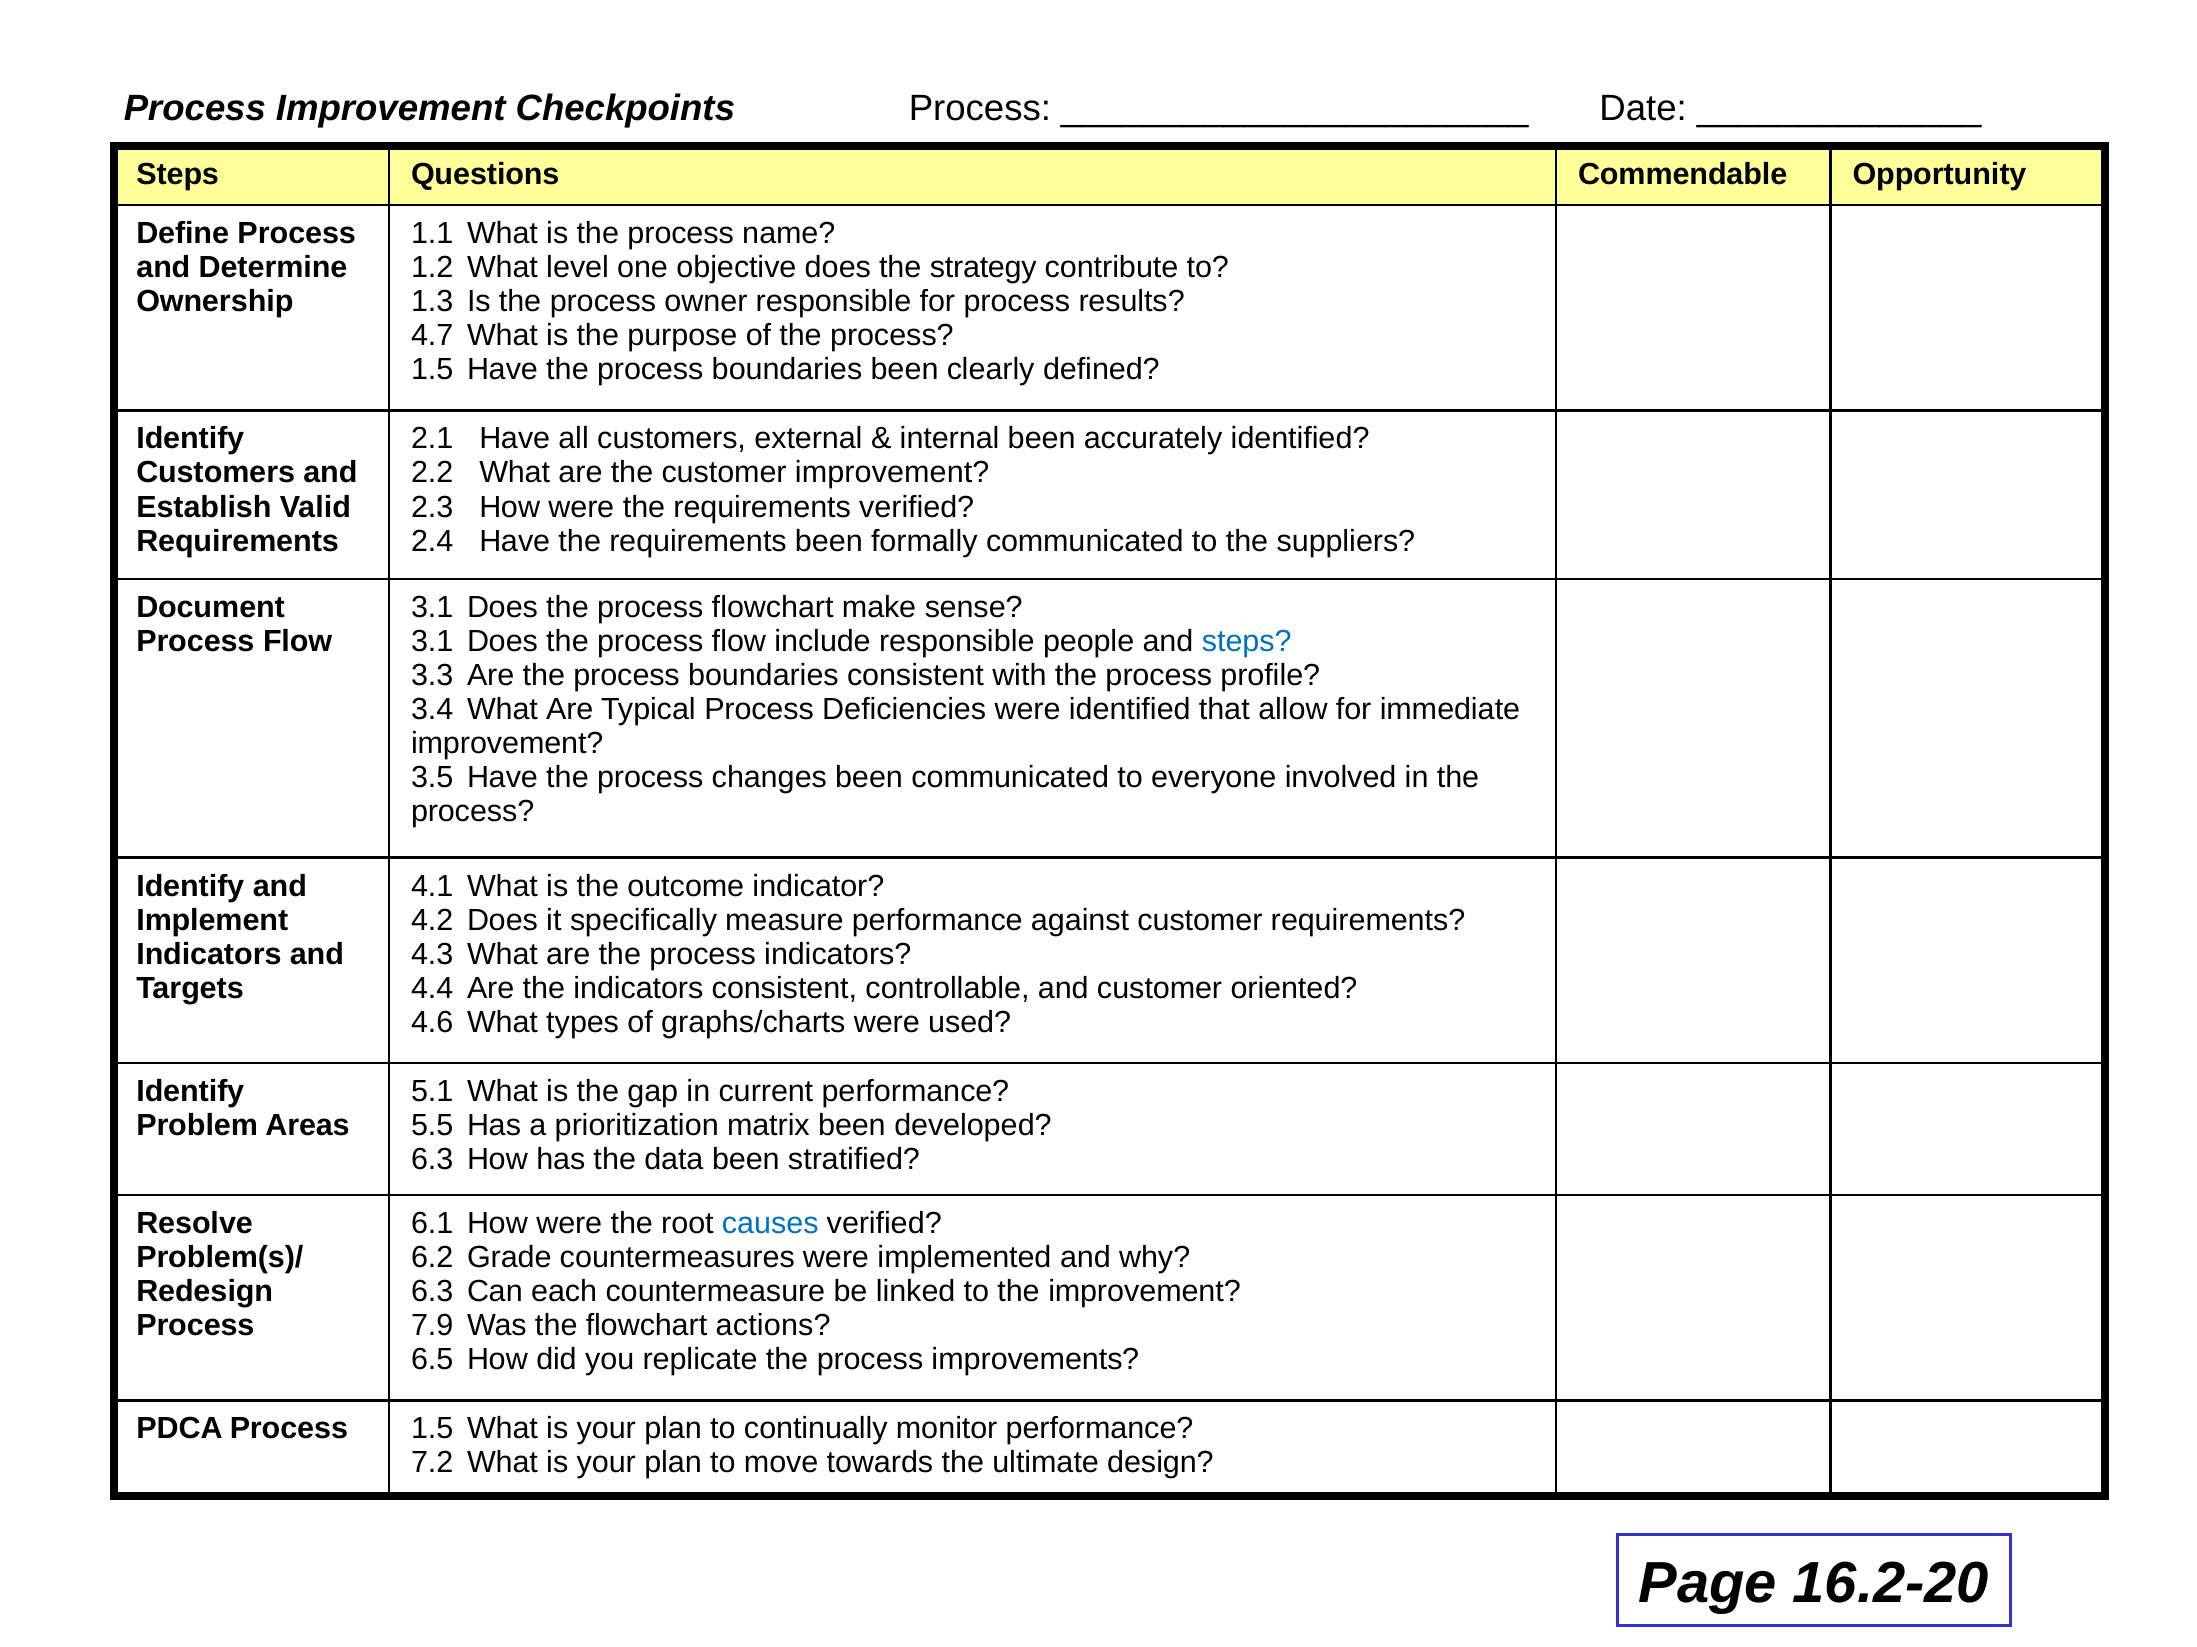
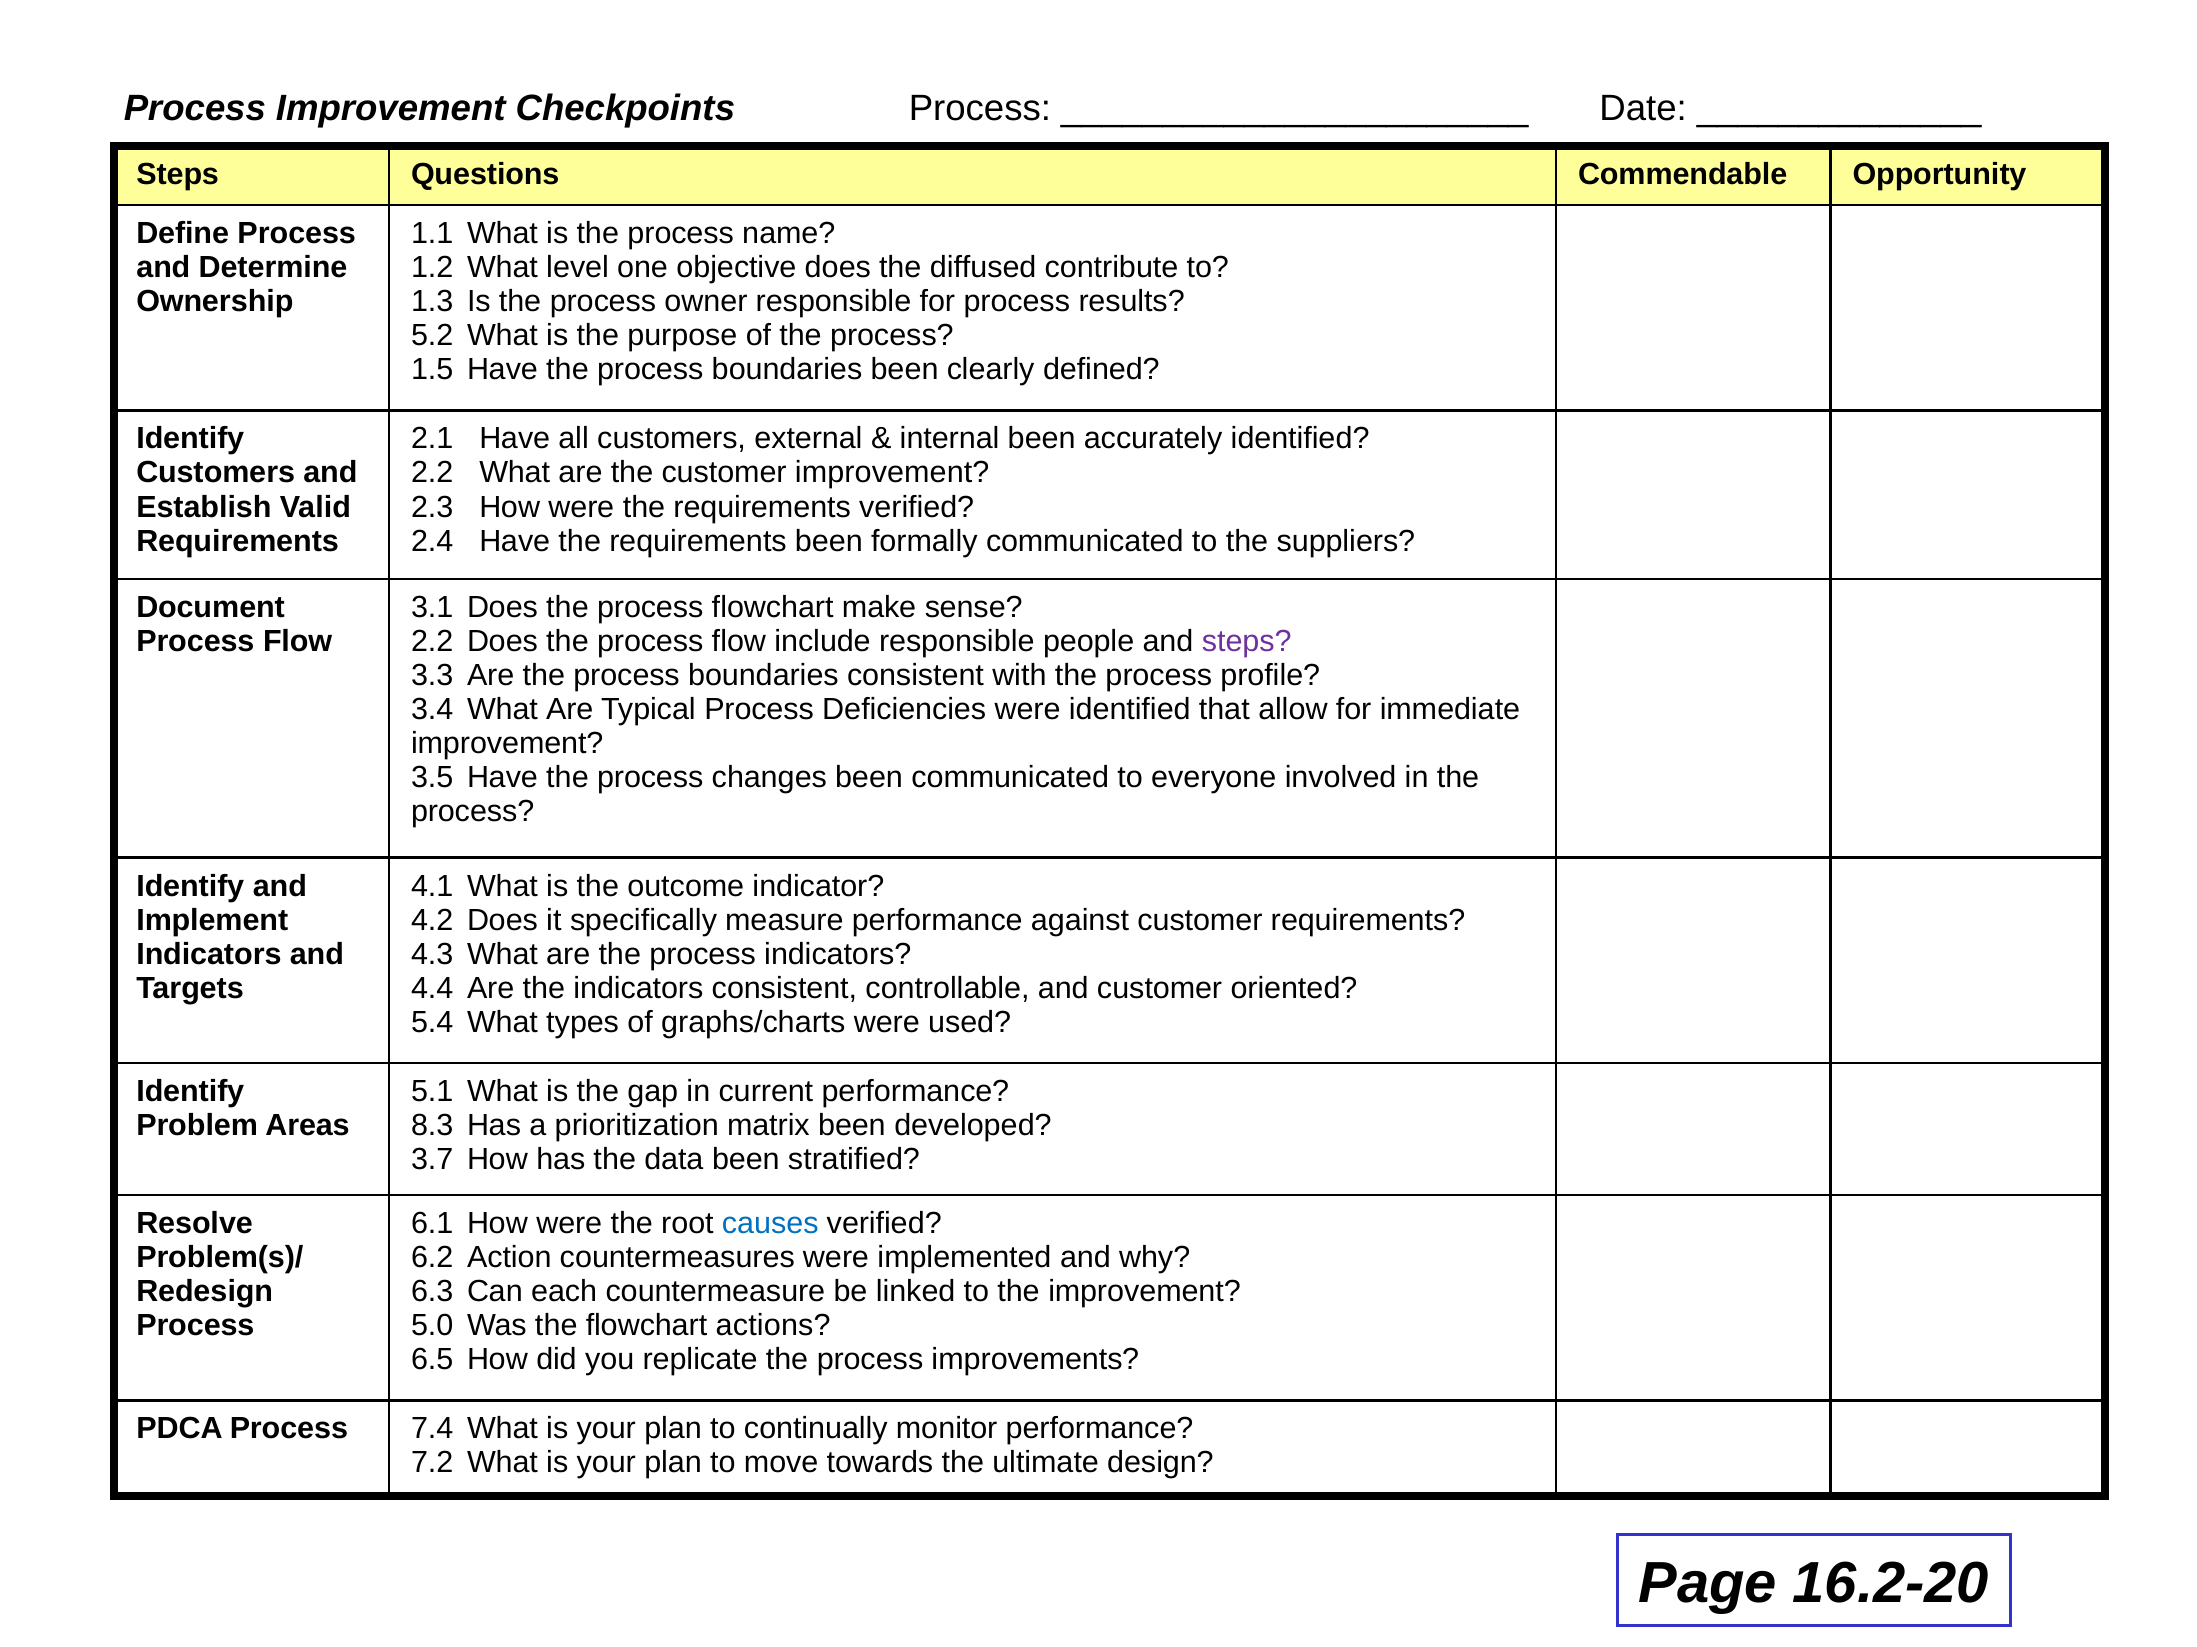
strategy: strategy -> diffused
4.7: 4.7 -> 5.2
3.1 at (432, 642): 3.1 -> 2.2
steps at (1247, 642) colour: blue -> purple
4.6: 4.6 -> 5.4
5.5: 5.5 -> 8.3
6.3 at (432, 1160): 6.3 -> 3.7
Grade: Grade -> Action
7.9: 7.9 -> 5.0
PDCA Process 1.5: 1.5 -> 7.4
